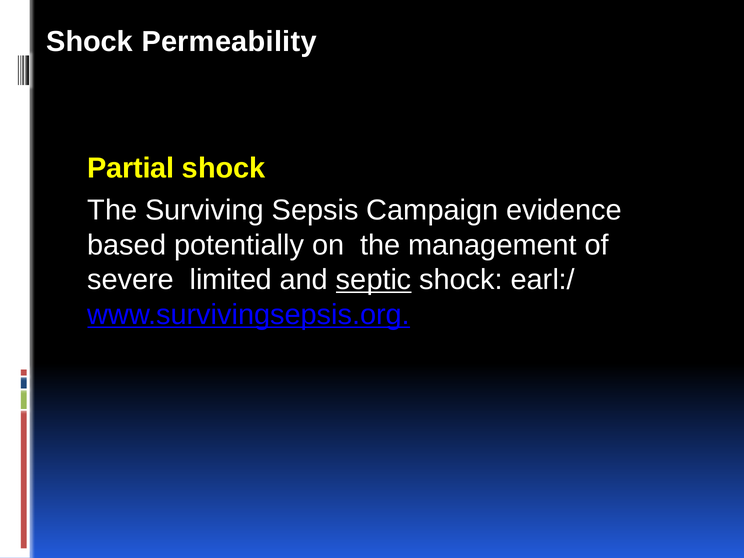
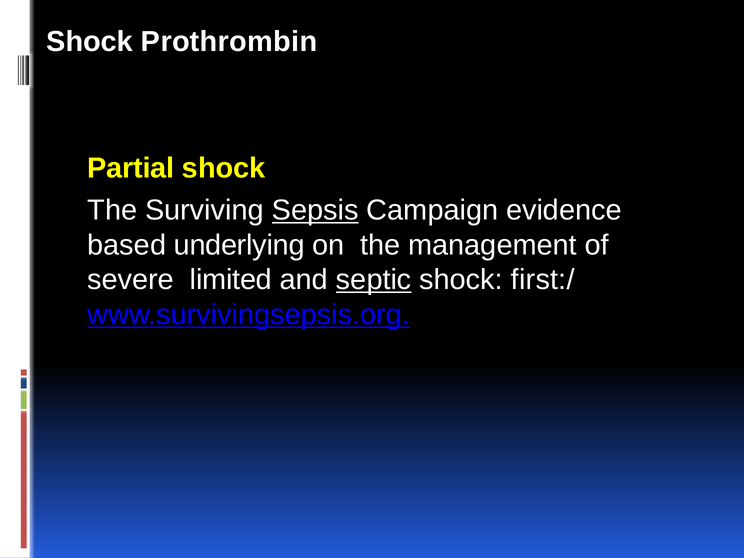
Permeability: Permeability -> Prothrombin
Sepsis underline: none -> present
potentially: potentially -> underlying
earl:/: earl:/ -> first:/
